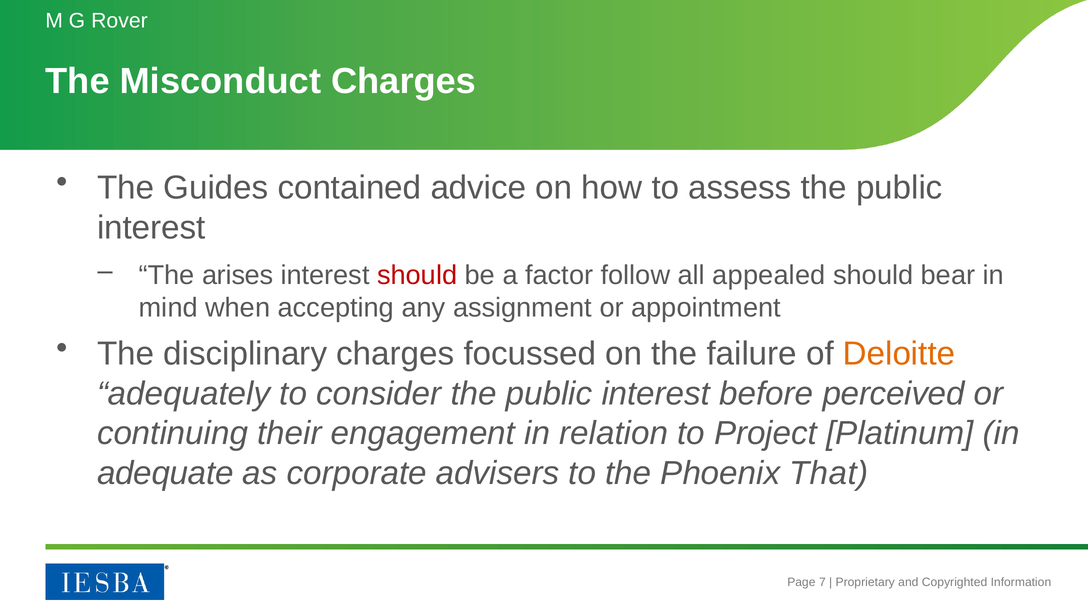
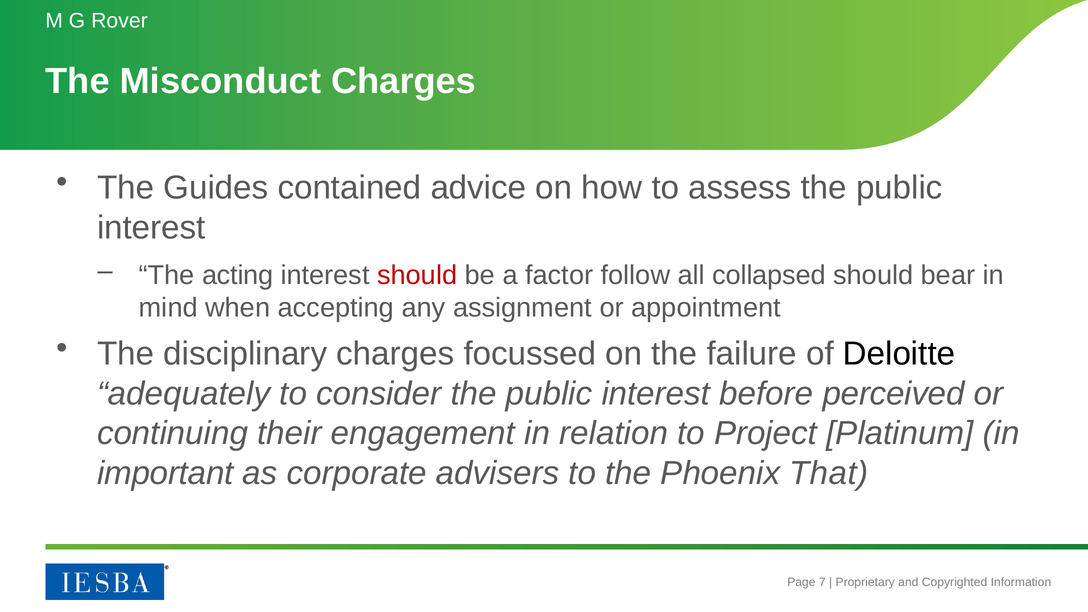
arises: arises -> acting
appealed: appealed -> collapsed
Deloitte colour: orange -> black
adequate: adequate -> important
